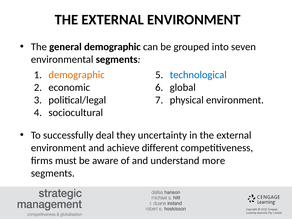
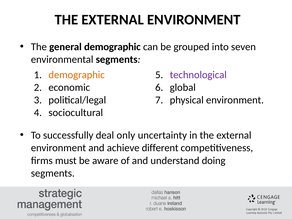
technological colour: blue -> purple
they: they -> only
more: more -> doing
